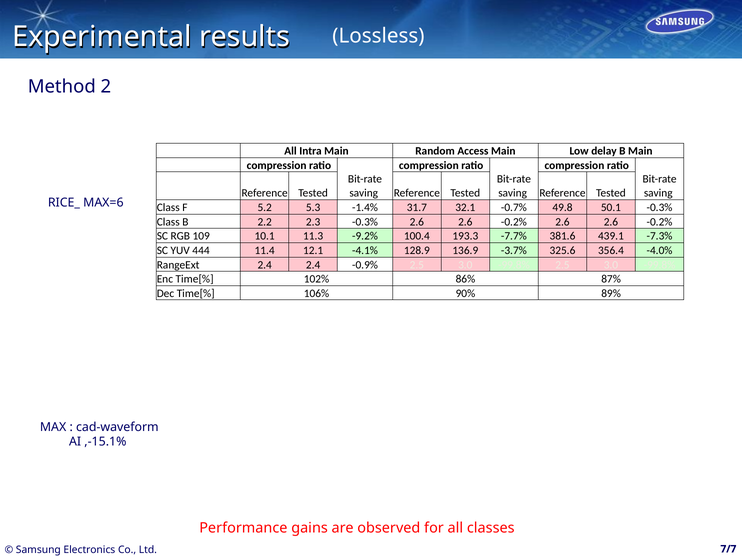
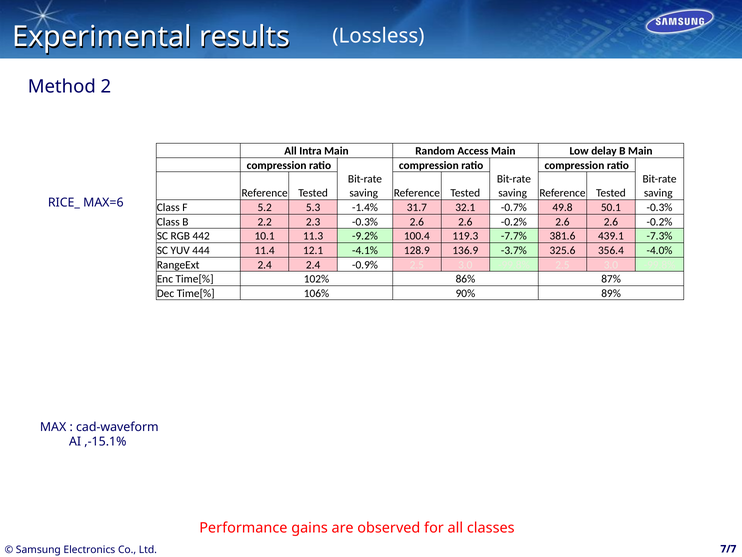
109: 109 -> 442
193.3: 193.3 -> 119.3
